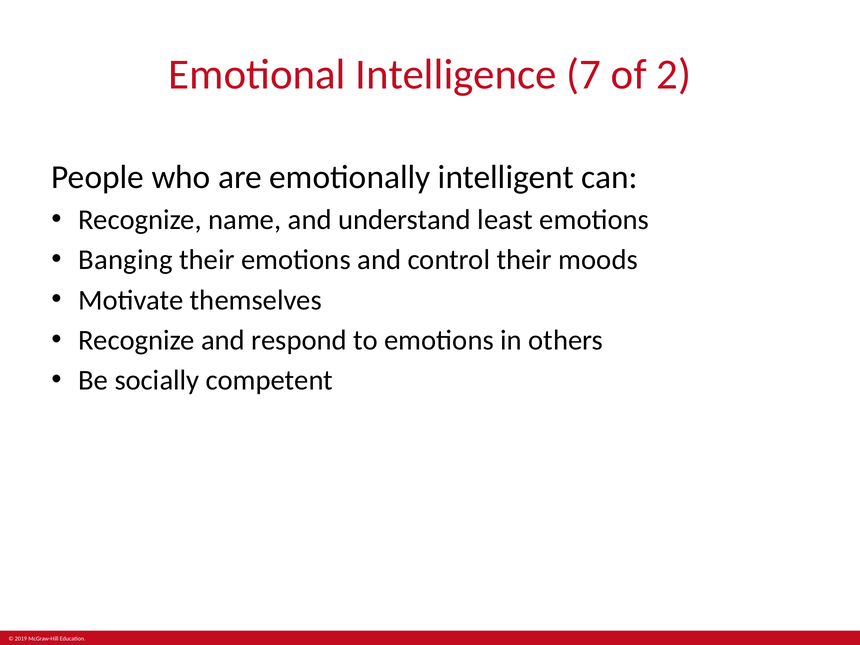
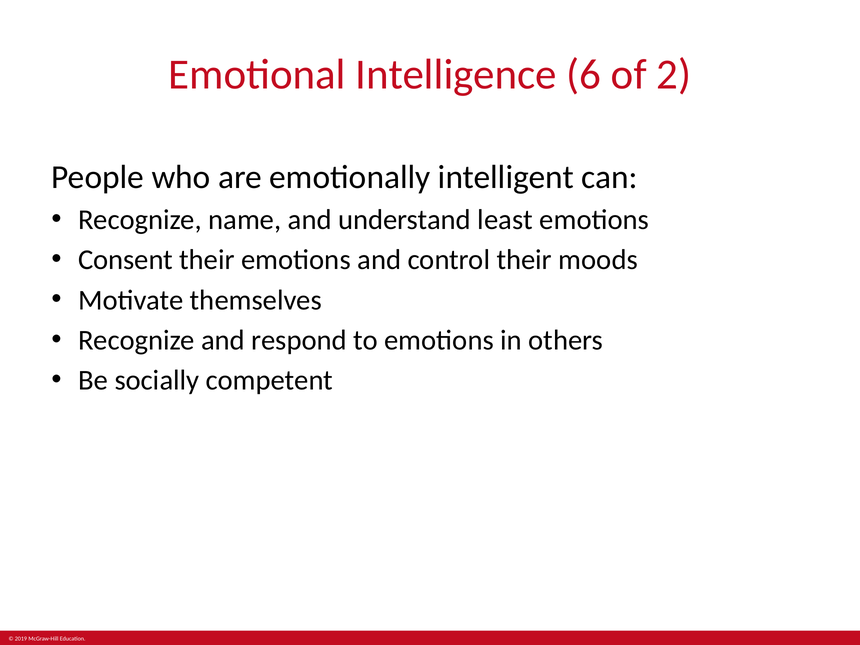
7: 7 -> 6
Banging: Banging -> Consent
